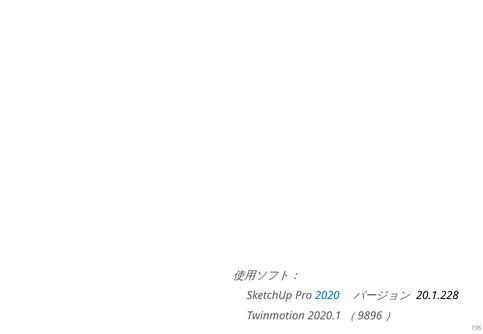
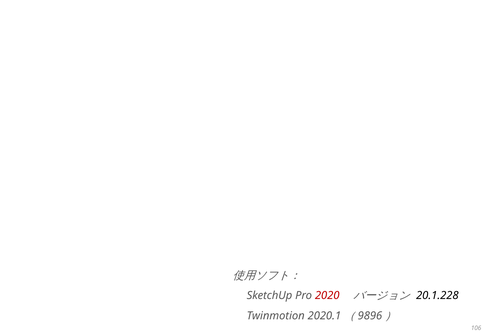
2020 colour: blue -> red
